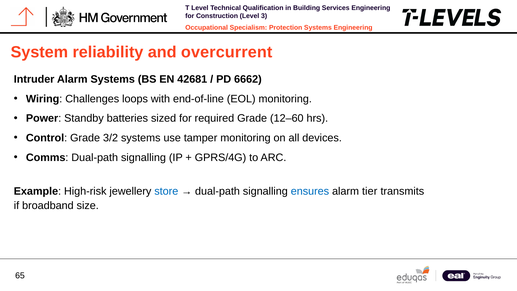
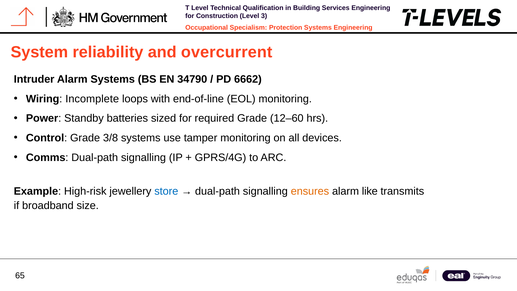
42681: 42681 -> 34790
Challenges: Challenges -> Incomplete
3/2: 3/2 -> 3/8
ensures colour: blue -> orange
tier: tier -> like
